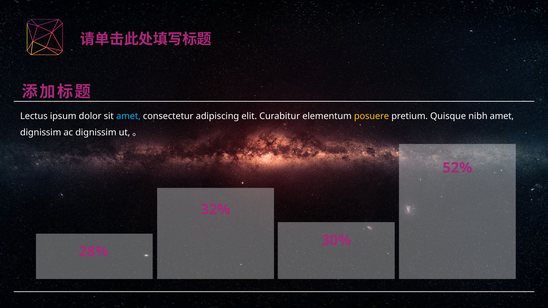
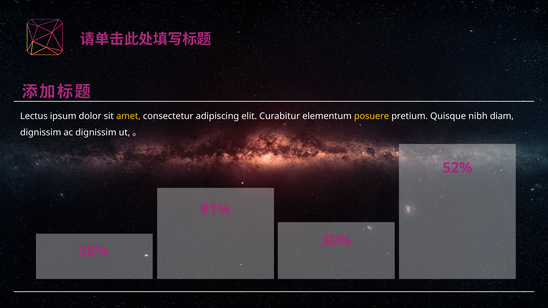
amet at (128, 116) colour: light blue -> yellow
nibh amet: amet -> diam
32%: 32% -> 81%
